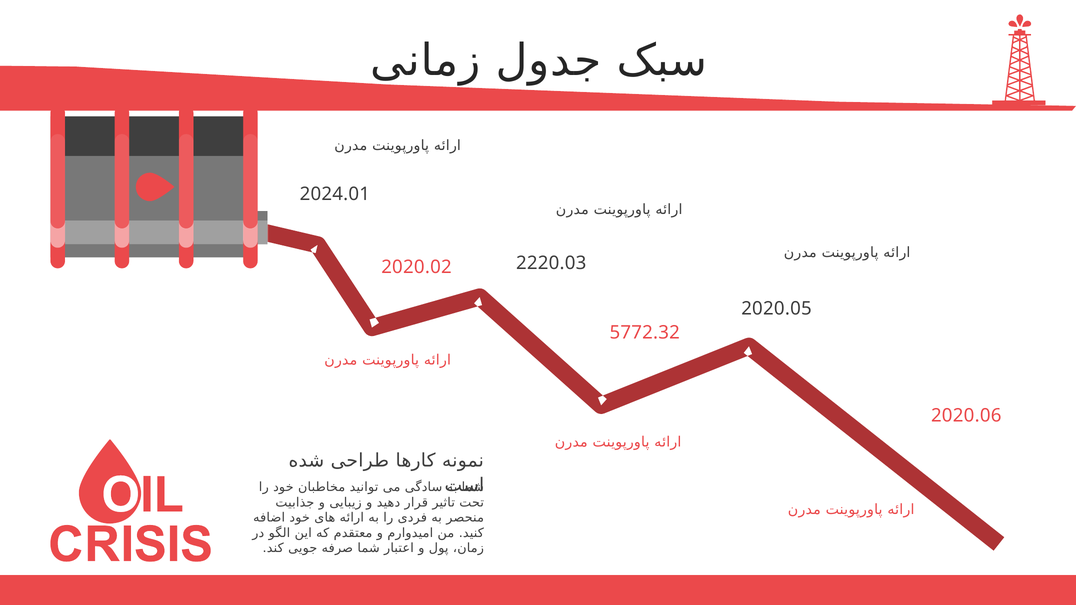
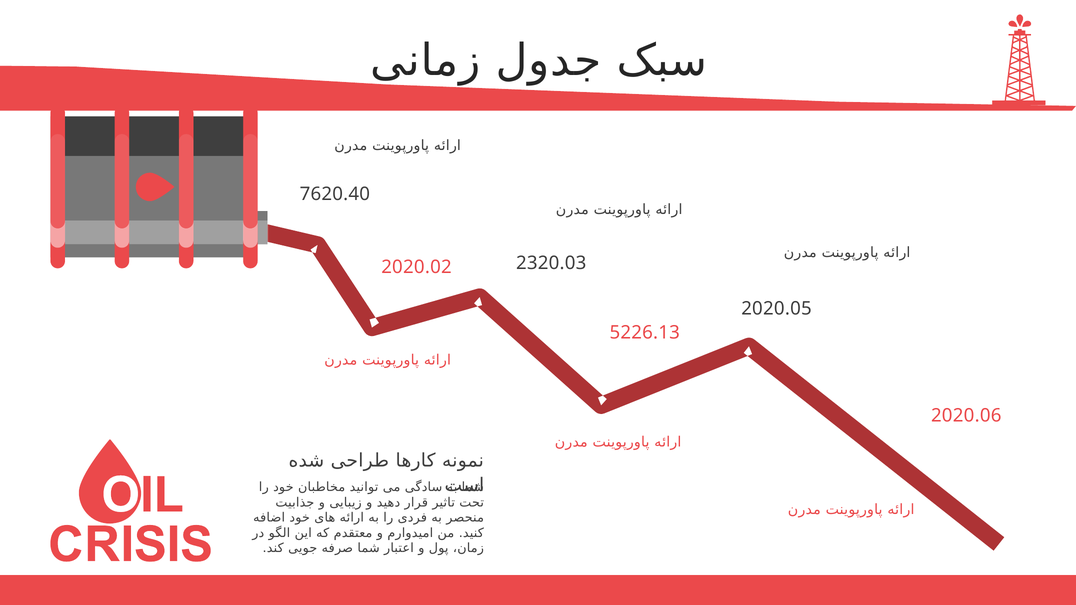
2024.01: 2024.01 -> 7620.40
2220.03: 2220.03 -> 2320.03
5772.32: 5772.32 -> 5226.13
